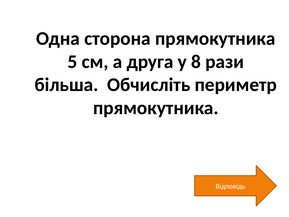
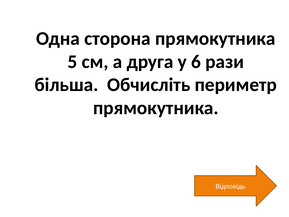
8: 8 -> 6
